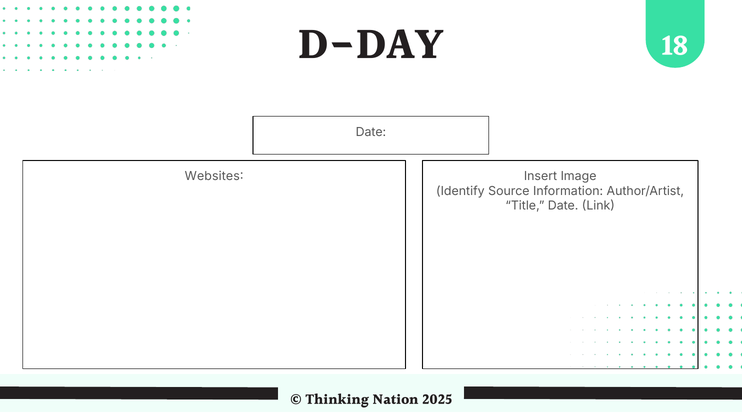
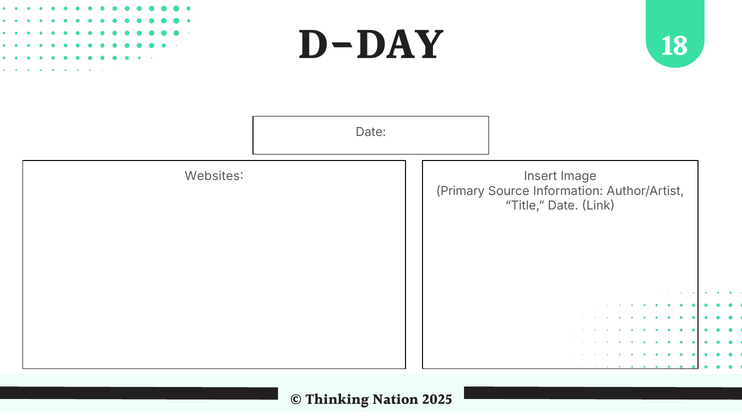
Identify: Identify -> Primary
